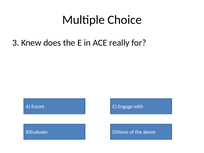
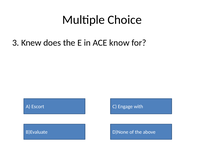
really: really -> know
